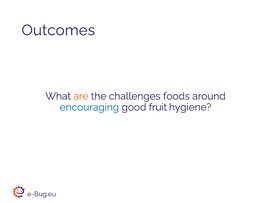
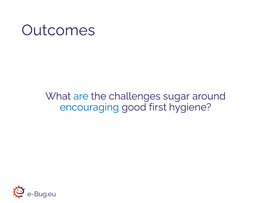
are colour: orange -> blue
foods: foods -> sugar
fruit: fruit -> first
